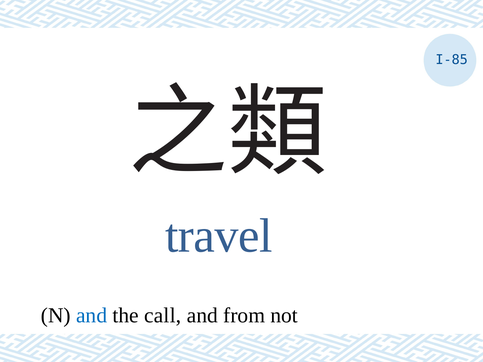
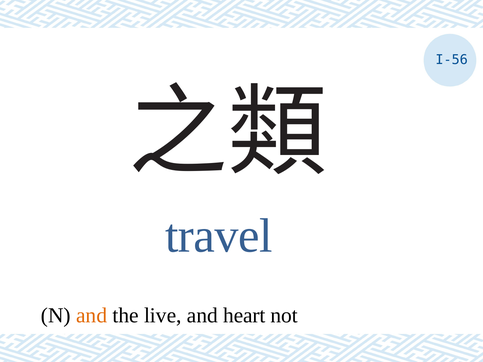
I-85: I-85 -> I-56
and at (92, 316) colour: blue -> orange
call: call -> live
from: from -> heart
